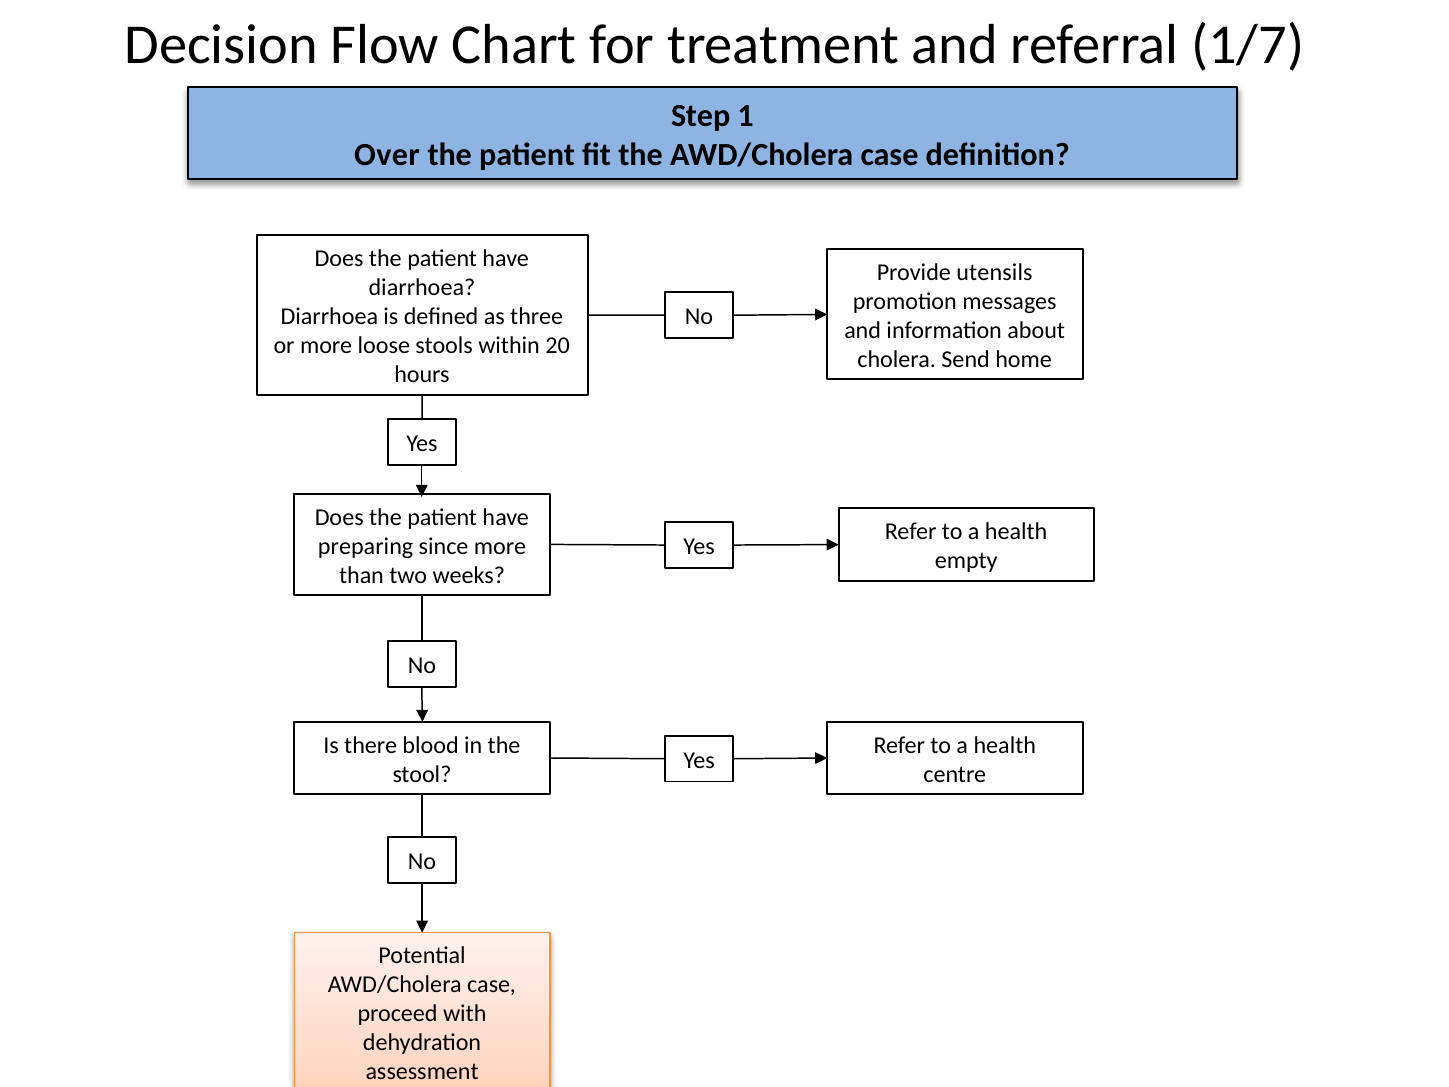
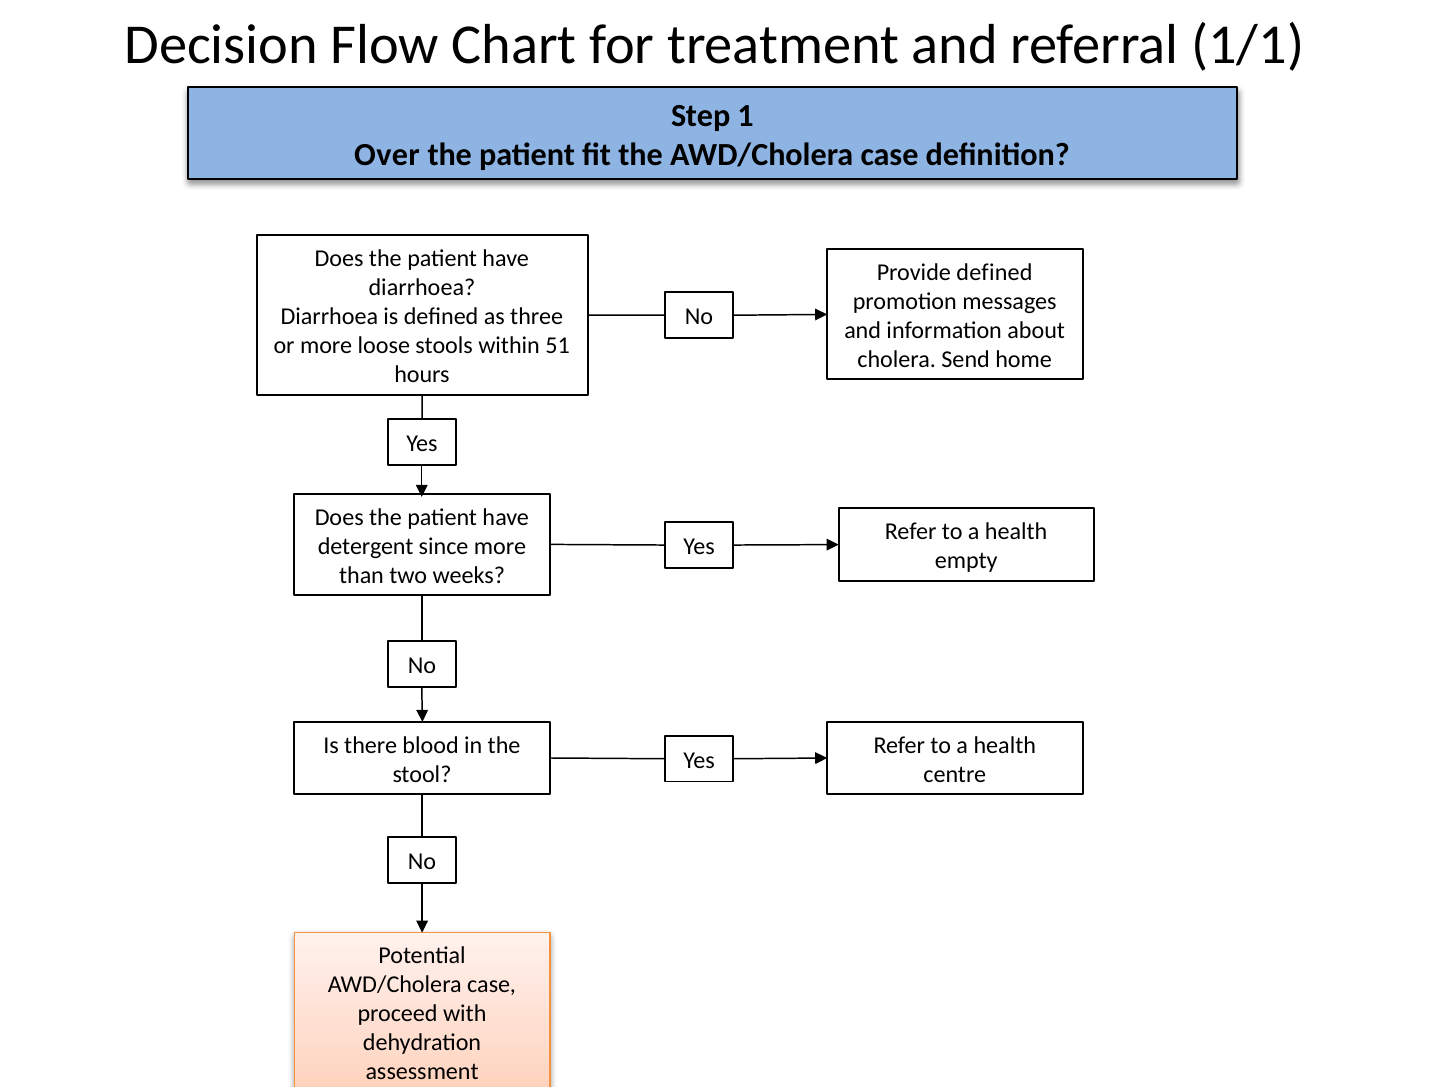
1/7: 1/7 -> 1/1
Provide utensils: utensils -> defined
20: 20 -> 51
preparing: preparing -> detergent
